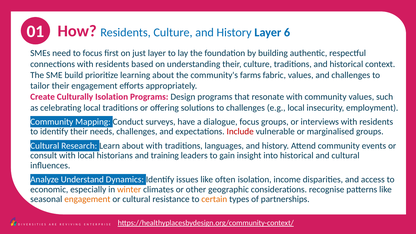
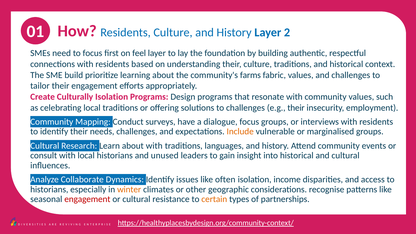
6: 6 -> 2
just: just -> feel
e.g local: local -> their
Include colour: red -> orange
training: training -> unused
Understand: Understand -> Collaborate
economic at (49, 189): economic -> historians
engagement at (87, 199) colour: orange -> red
